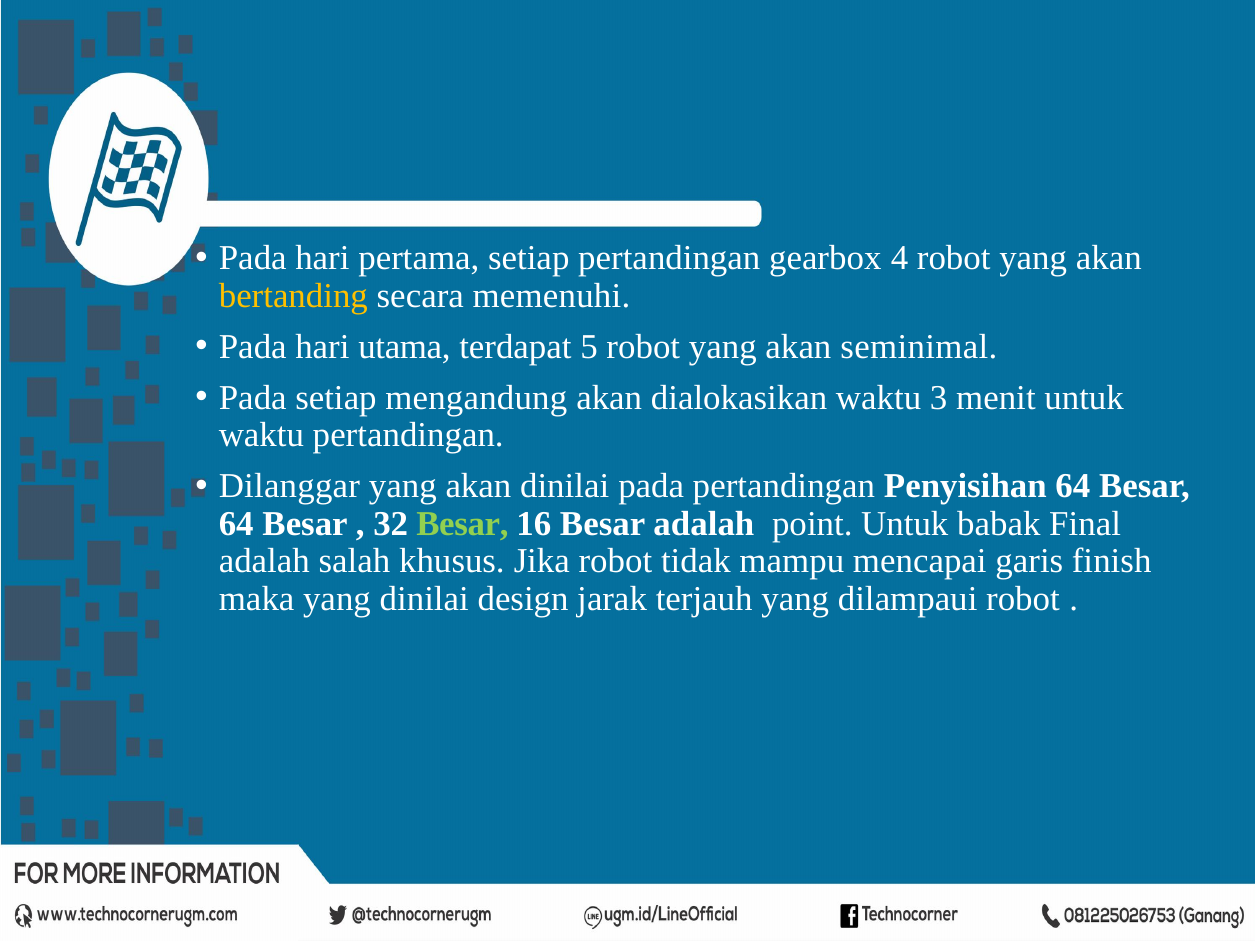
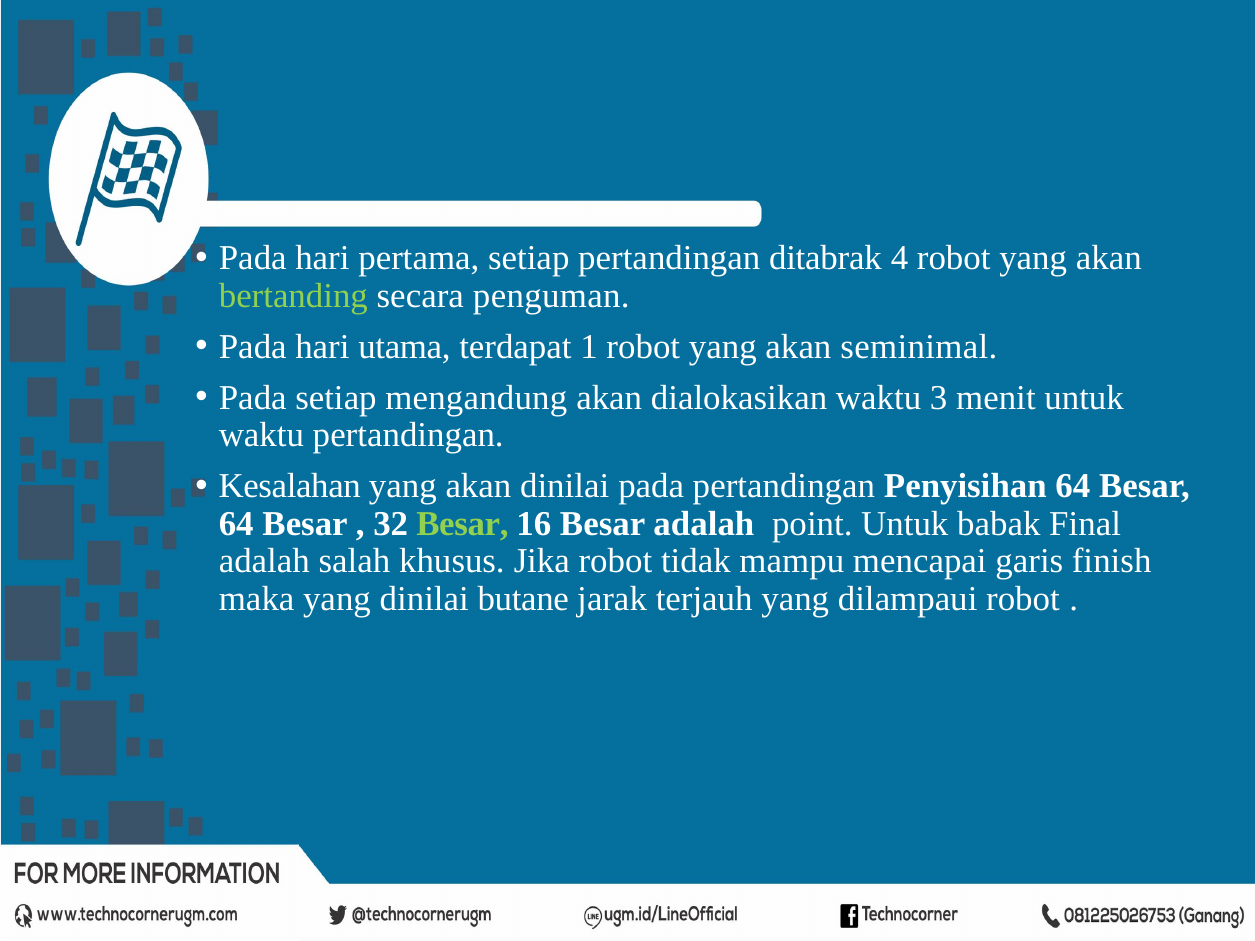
gearbox: gearbox -> ditabrak
bertanding colour: yellow -> light green
memenuhi: memenuhi -> penguman
5: 5 -> 1
Dilanggar: Dilanggar -> Kesalahan
design: design -> butane
